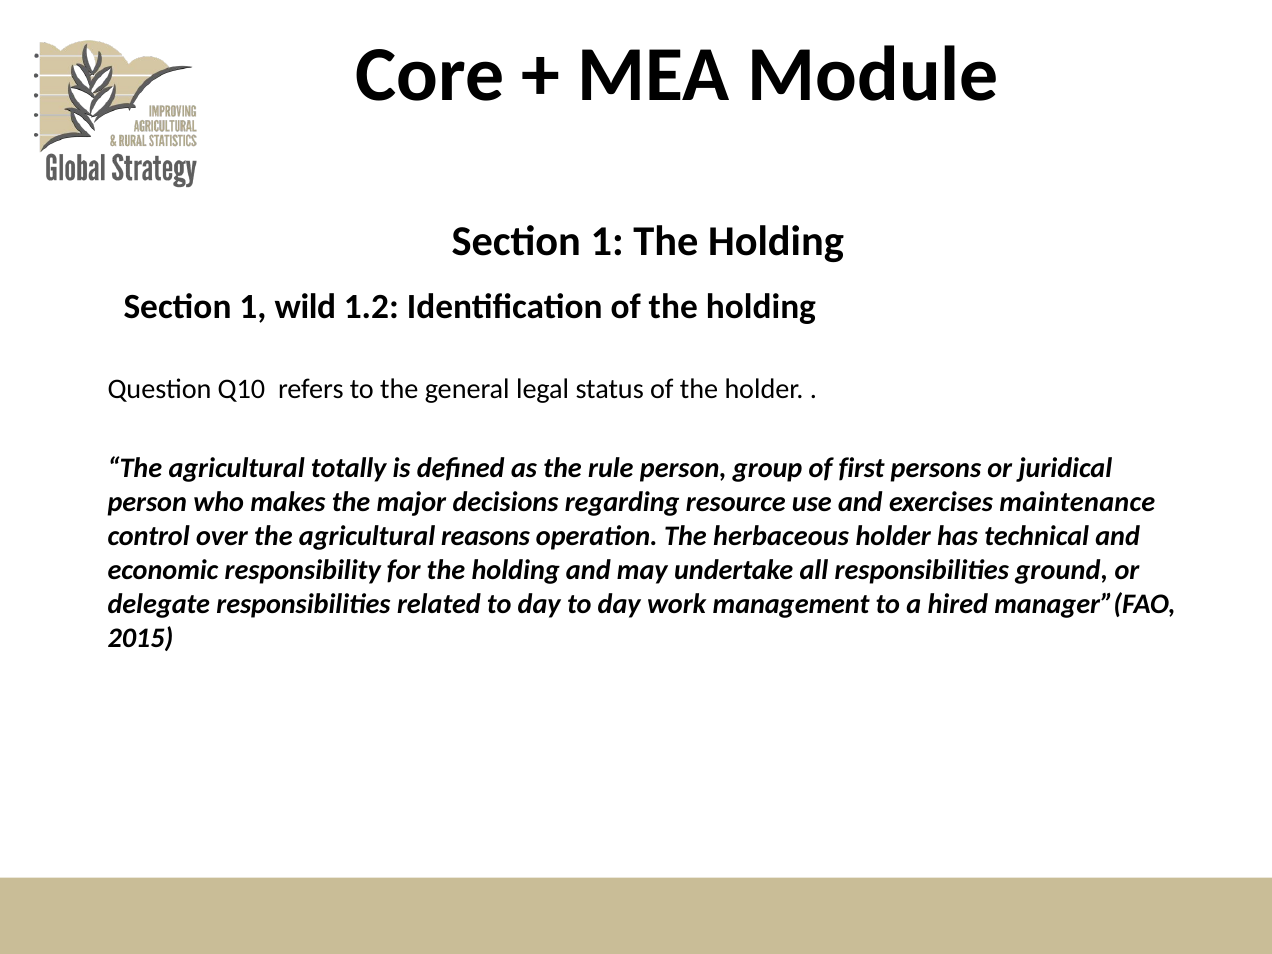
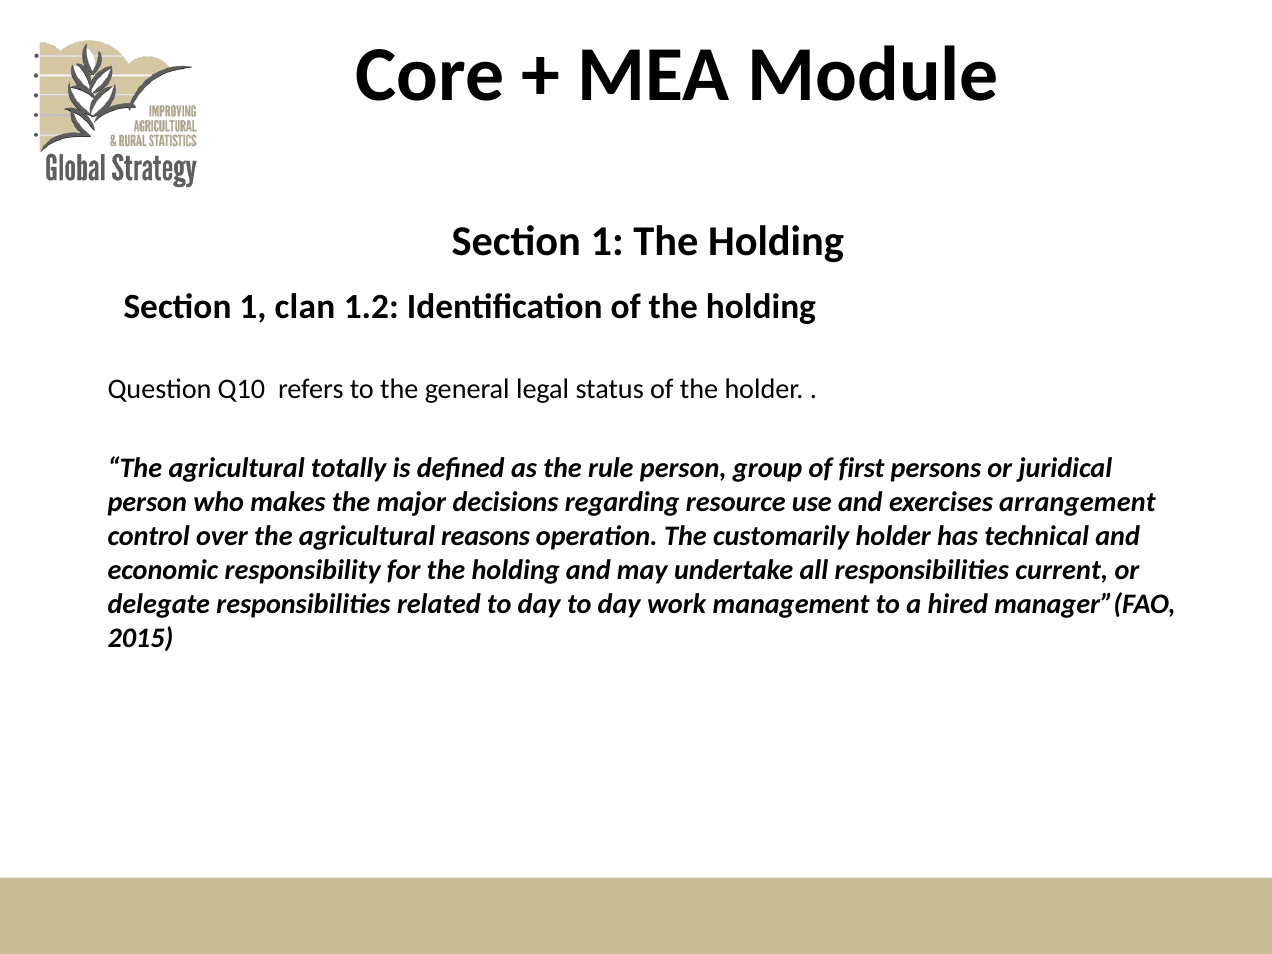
wild: wild -> clan
maintenance: maintenance -> arrangement
herbaceous: herbaceous -> customarily
ground: ground -> current
